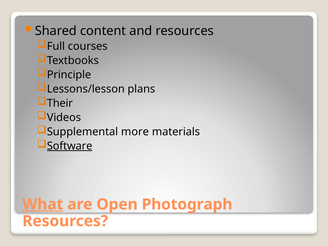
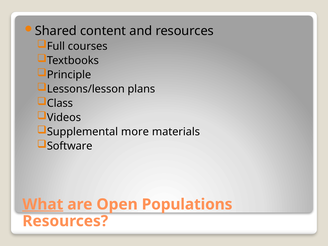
Their: Their -> Class
Software underline: present -> none
Photograph: Photograph -> Populations
